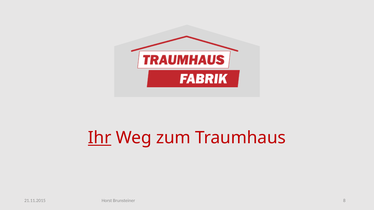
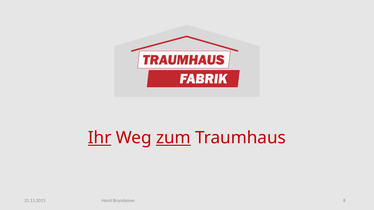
zum underline: none -> present
